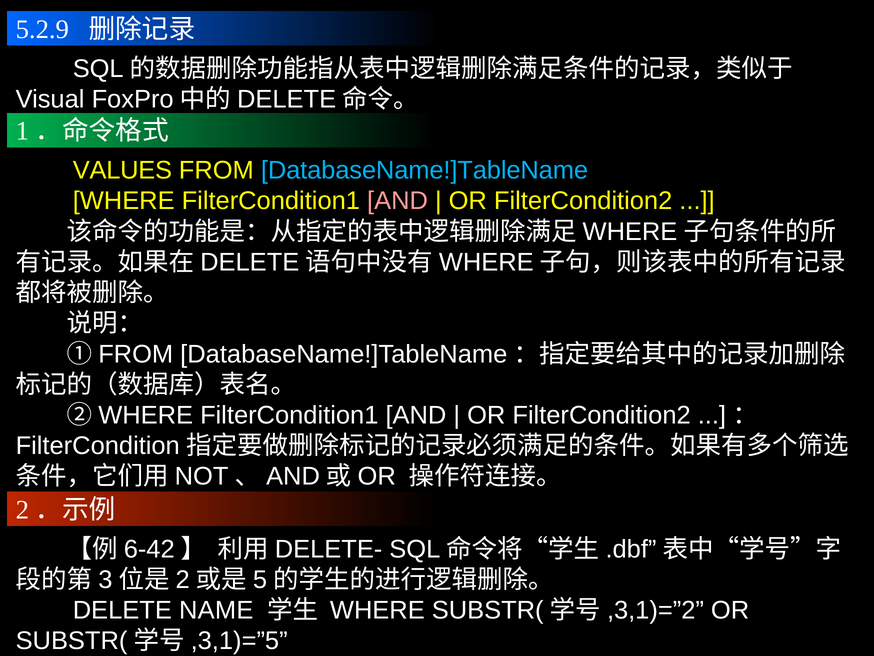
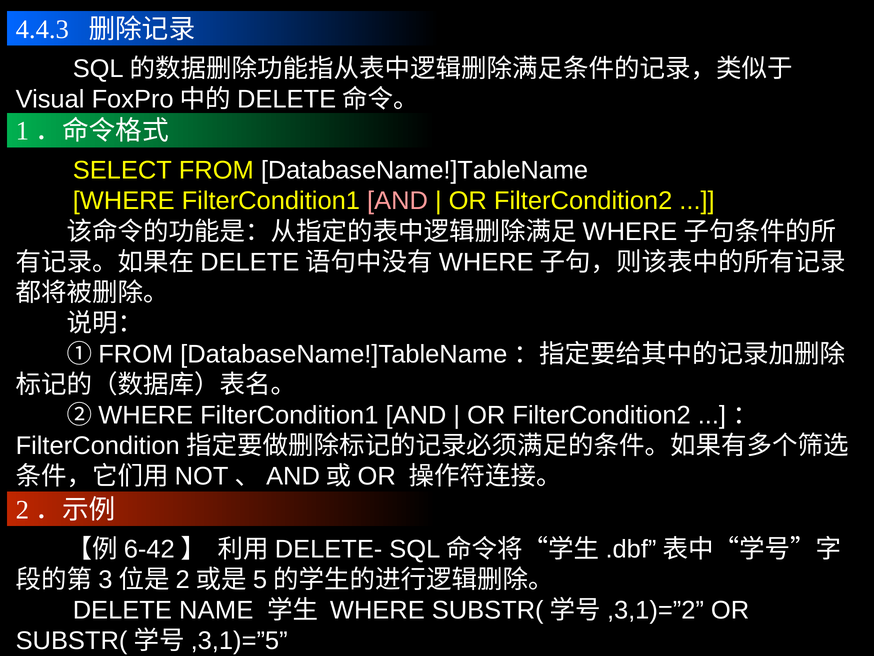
5.2.9: 5.2.9 -> 4.4.3
VALUES: VALUES -> SELECT
DatabaseName!]TableName colour: light blue -> white
